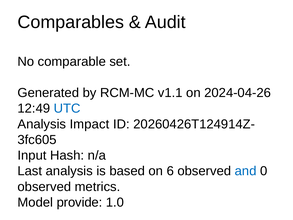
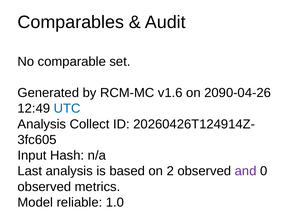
v1.1: v1.1 -> v1.6
2024-04-26: 2024-04-26 -> 2090-04-26
Impact: Impact -> Collect
6: 6 -> 2
and colour: blue -> purple
provide: provide -> reliable
